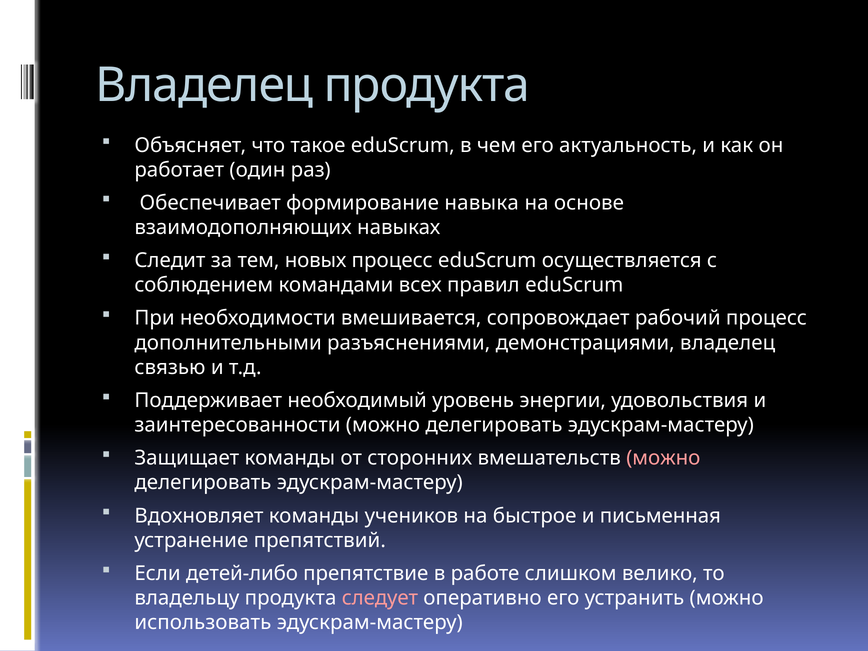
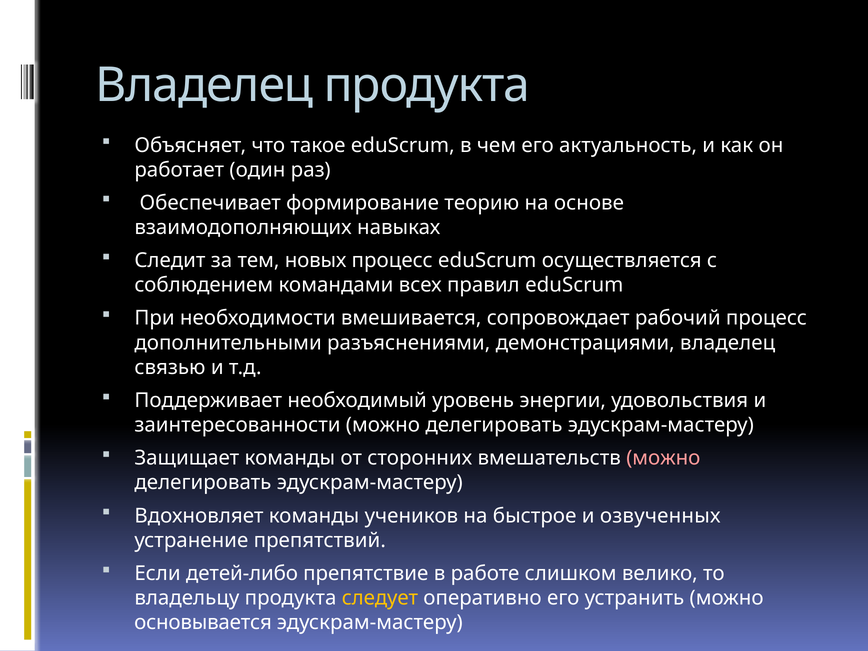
навыка: навыка -> теорию
письменная: письменная -> озвученных
следует colour: pink -> yellow
использовать: использовать -> основывается
